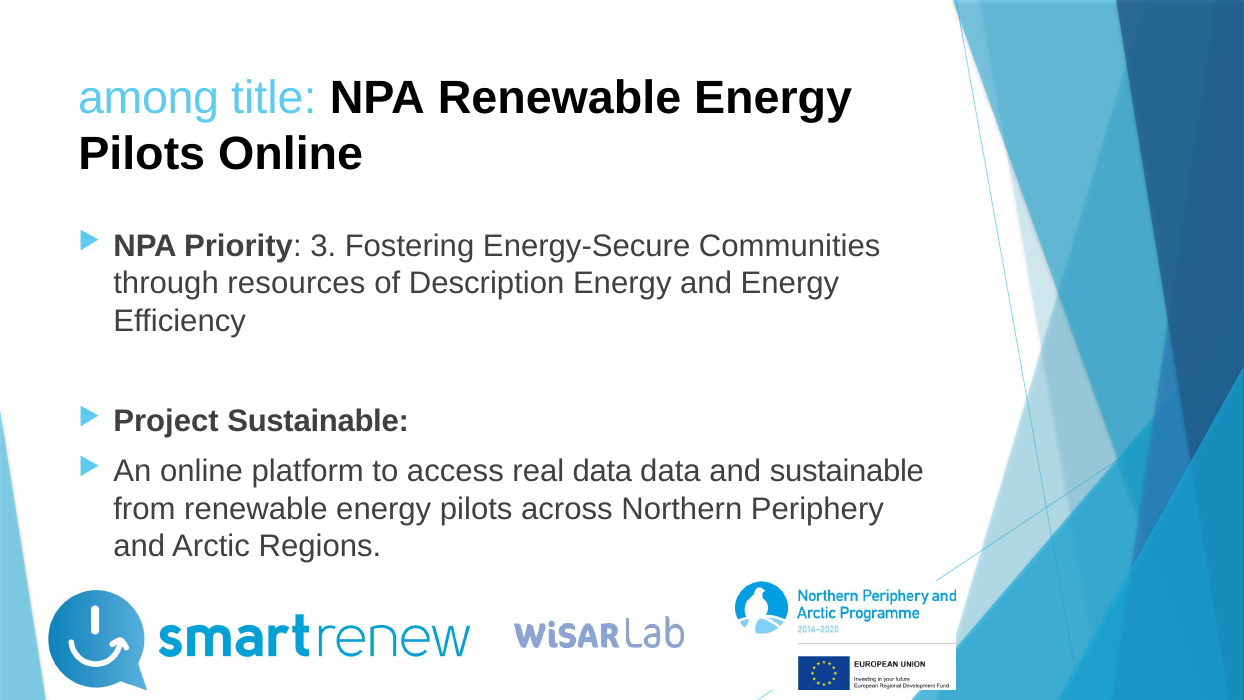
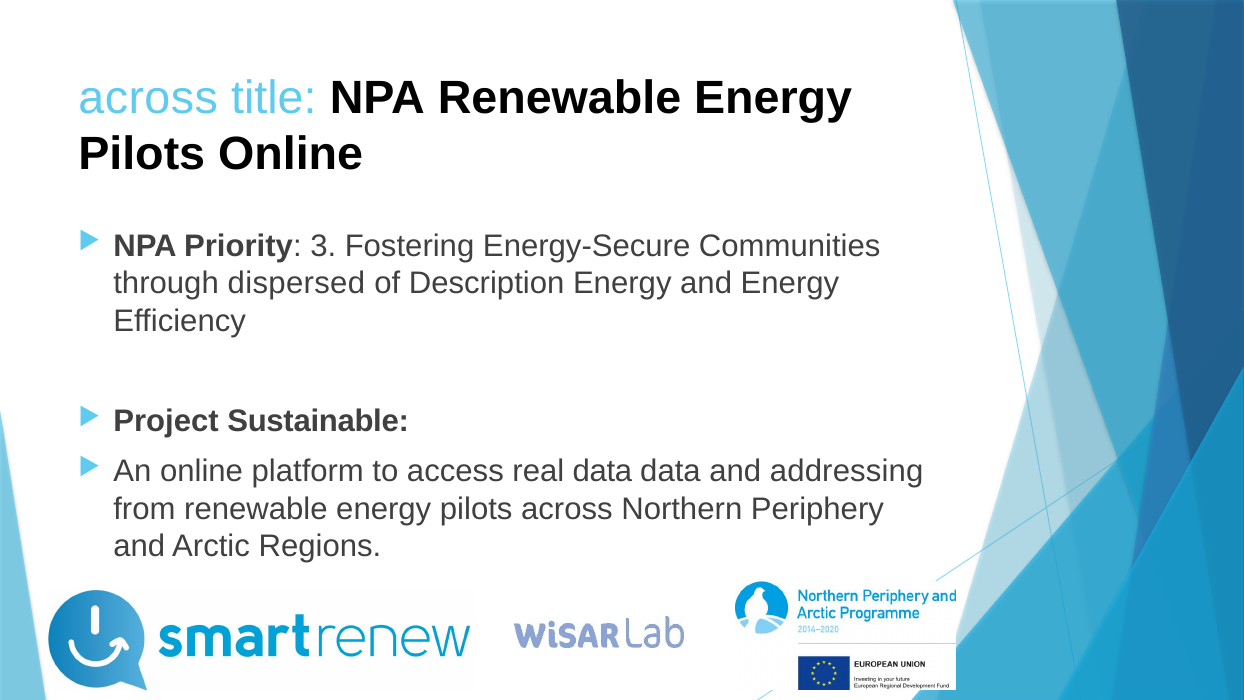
among at (149, 98): among -> across
resources: resources -> dispersed
and sustainable: sustainable -> addressing
